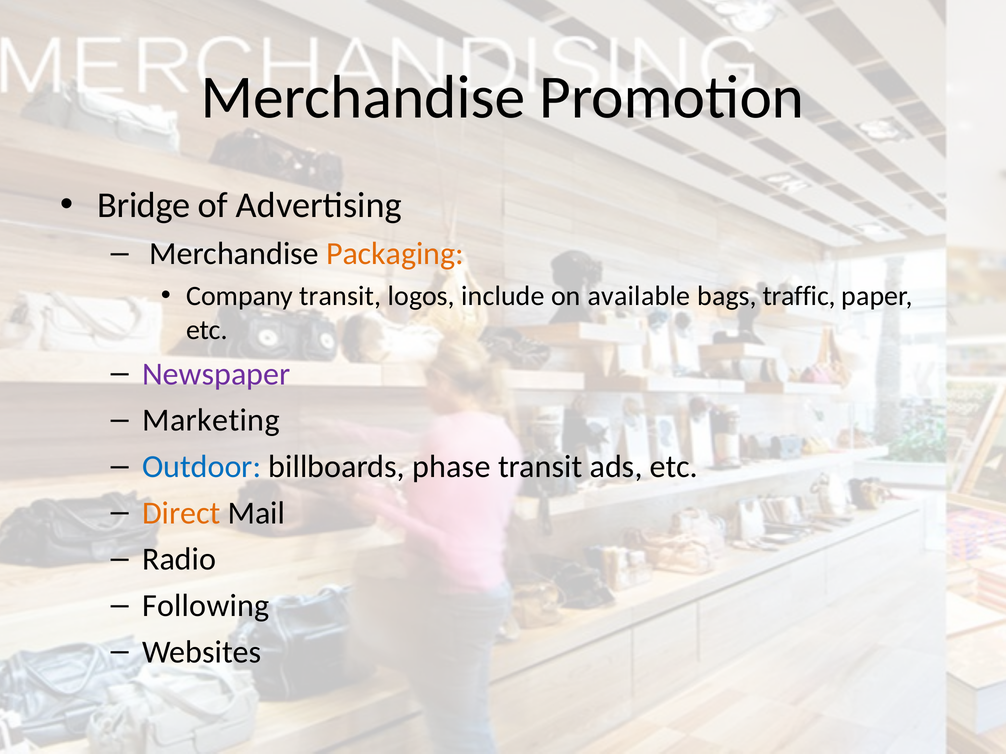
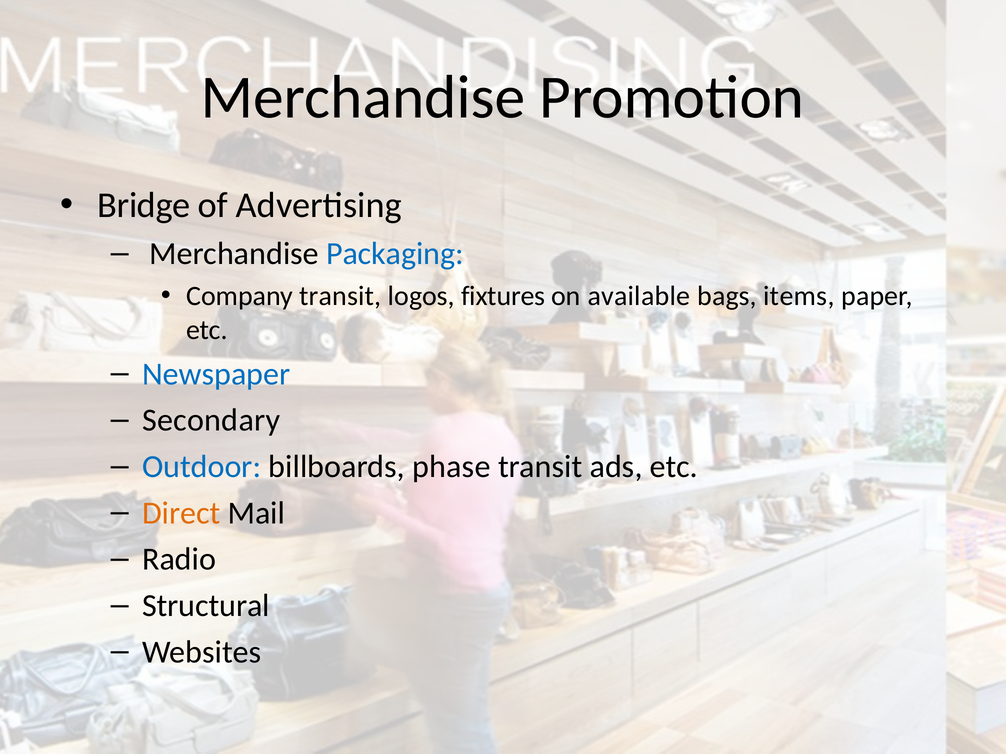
Packaging colour: orange -> blue
include: include -> fixtures
traffic: traffic -> items
Newspaper colour: purple -> blue
Marketing: Marketing -> Secondary
Following: Following -> Structural
